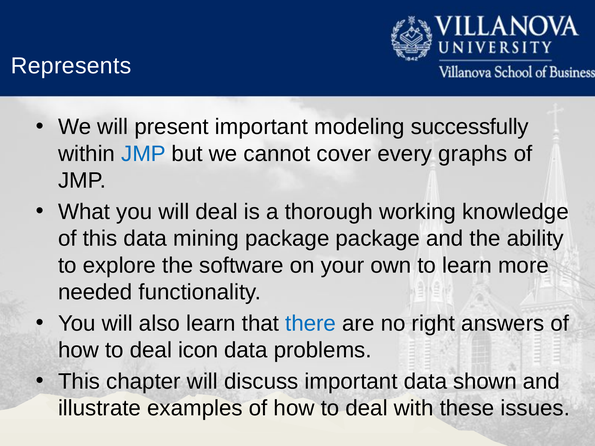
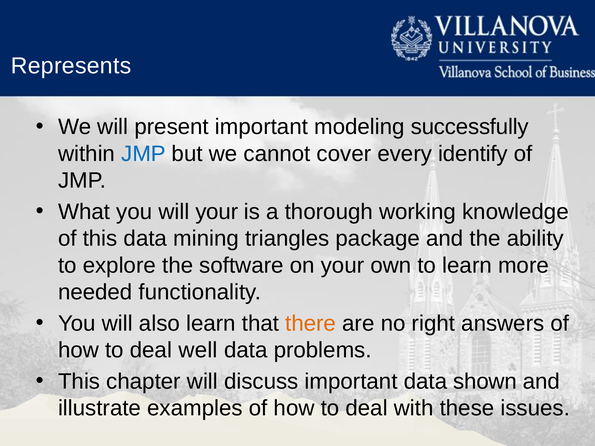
graphs: graphs -> identify
will deal: deal -> your
mining package: package -> triangles
there colour: blue -> orange
icon: icon -> well
